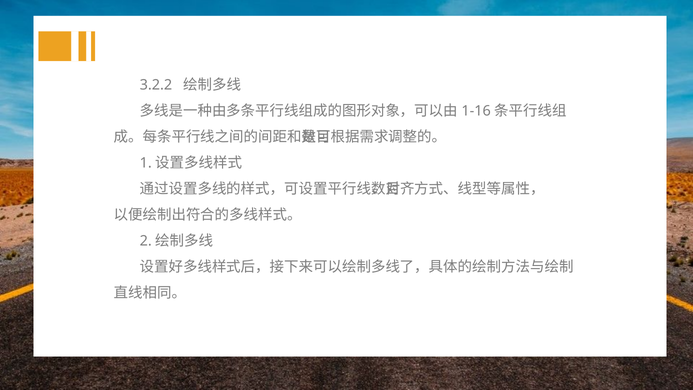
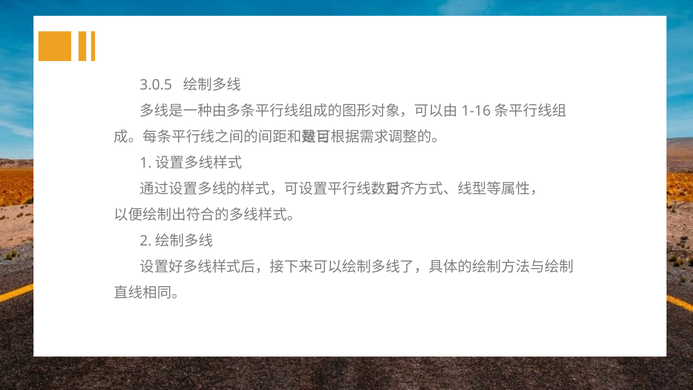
3.2.2: 3.2.2 -> 3.0.5
